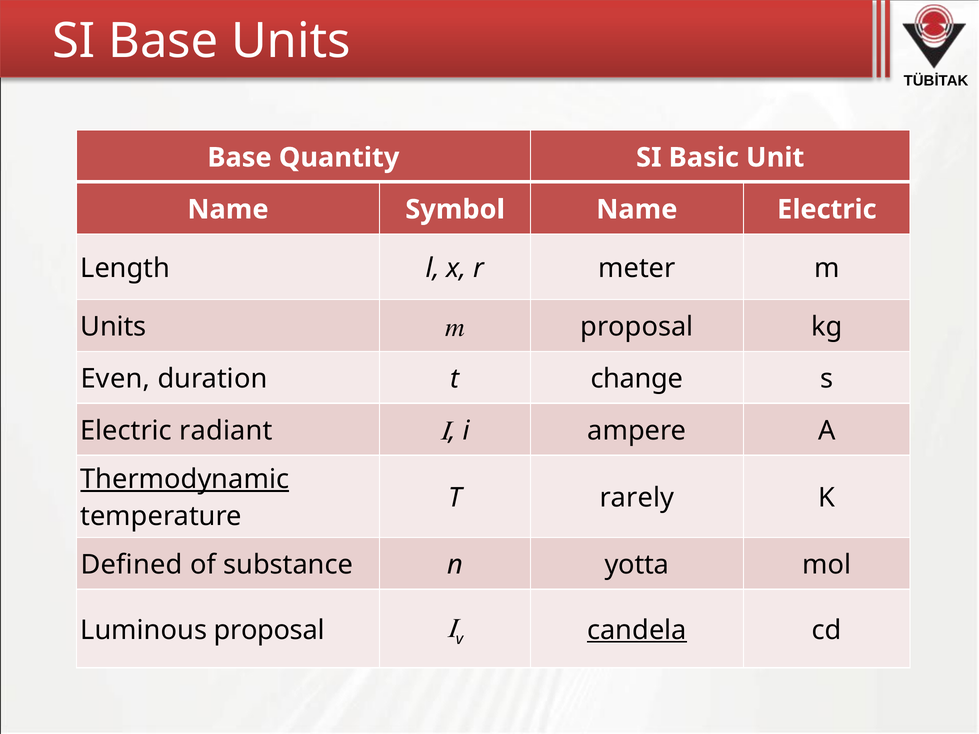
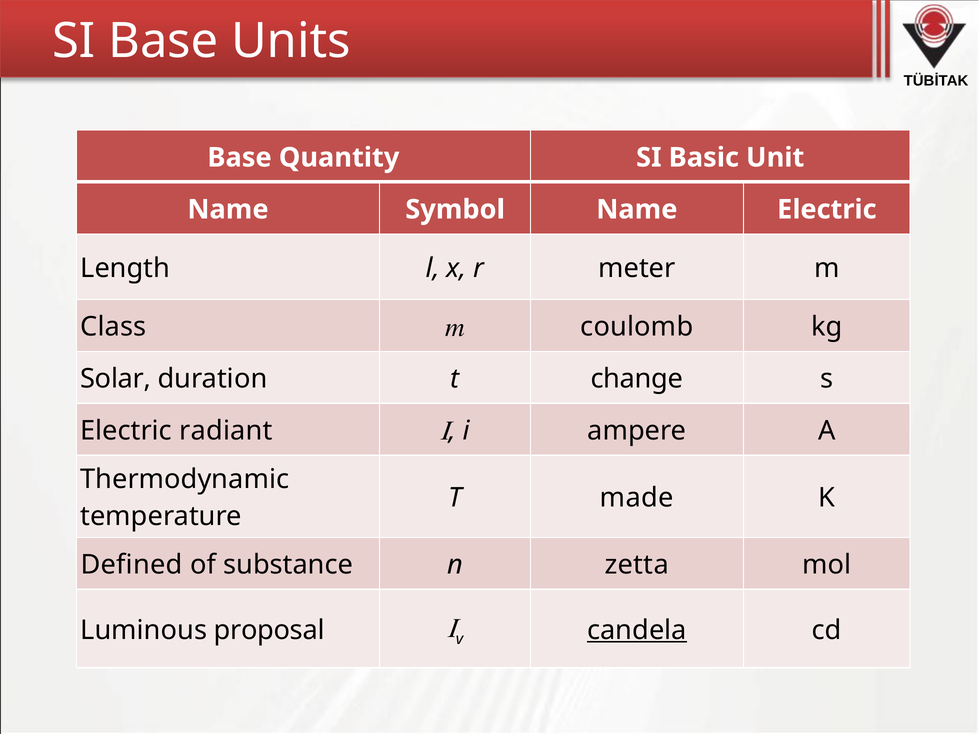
Units at (113, 327): Units -> Class
m proposal: proposal -> coulomb
Even: Even -> Solar
Thermodynamic underline: present -> none
rarely: rarely -> made
yotta: yotta -> zetta
